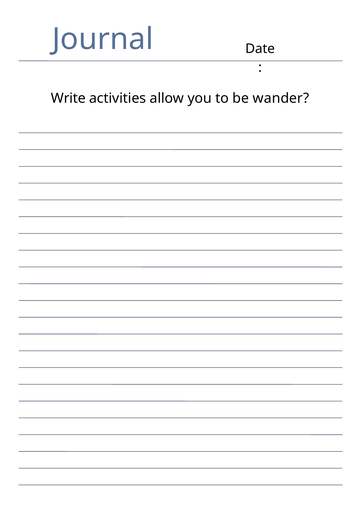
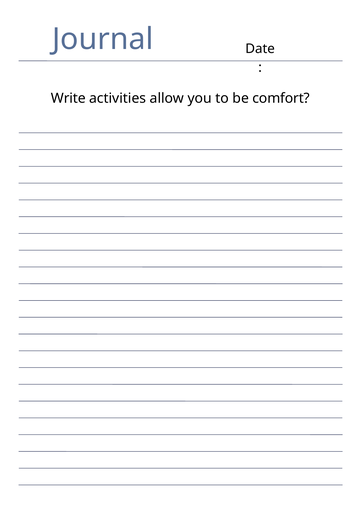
wander: wander -> comfort
